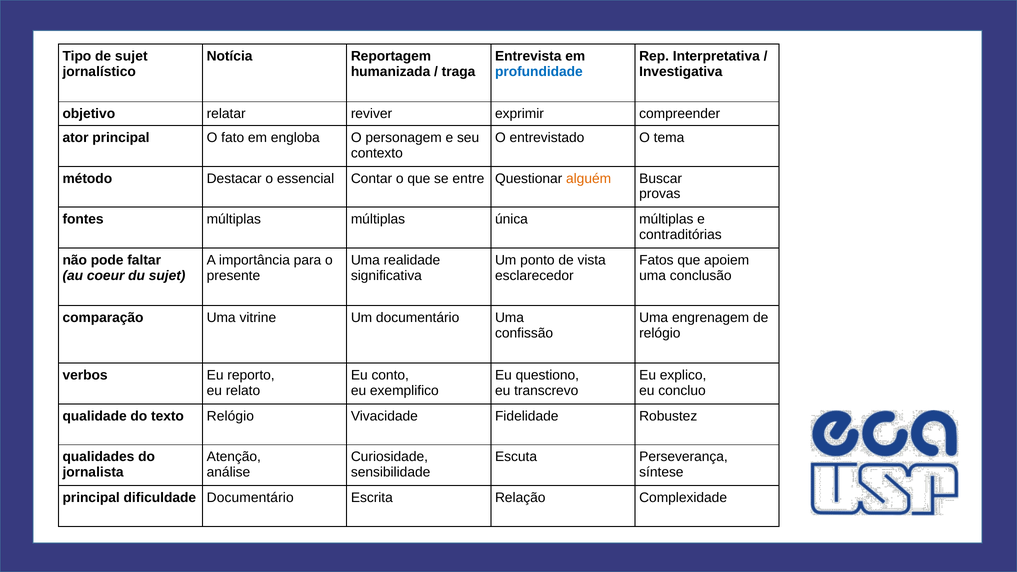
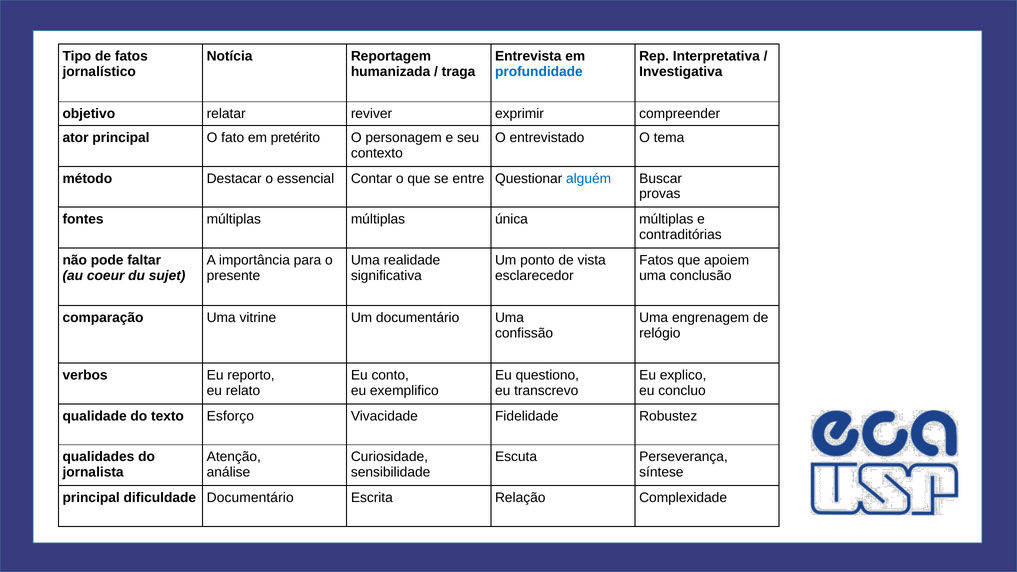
de sujet: sujet -> fatos
engloba: engloba -> pretérito
alguém colour: orange -> blue
texto Relógio: Relógio -> Esforço
